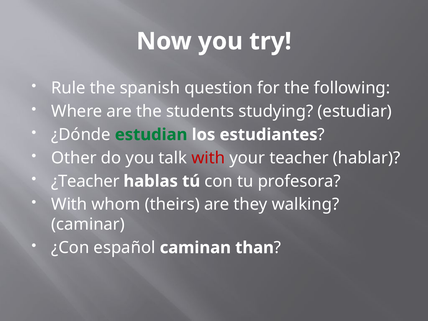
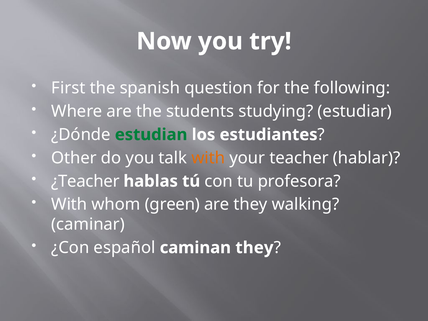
Rule: Rule -> First
with at (208, 158) colour: red -> orange
theirs: theirs -> green
caminan than: than -> they
